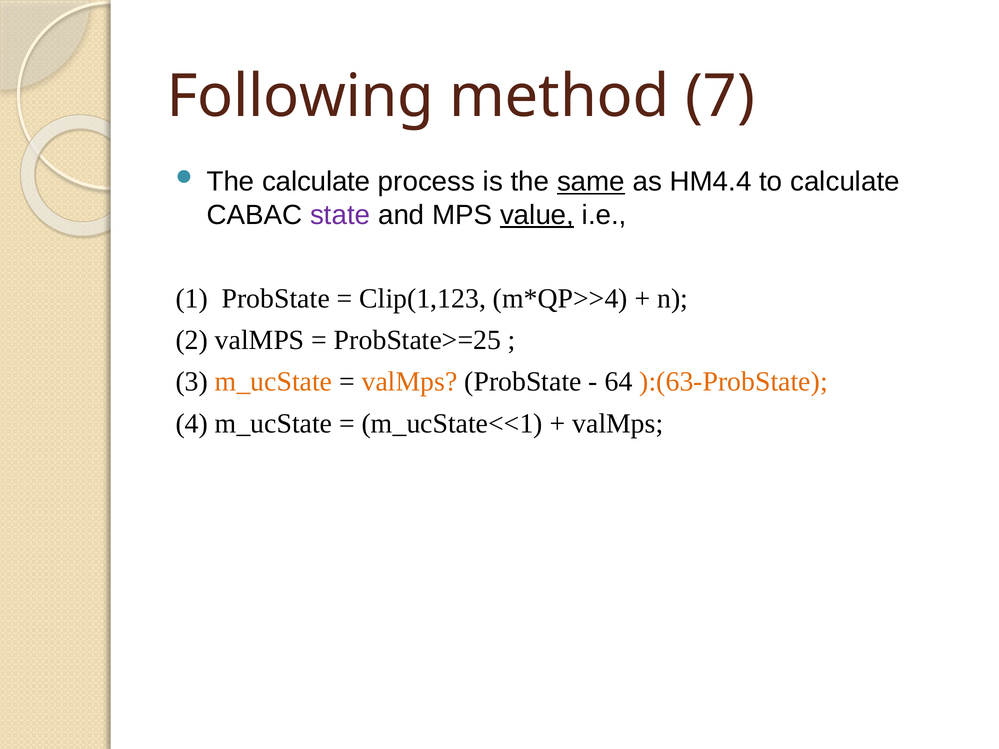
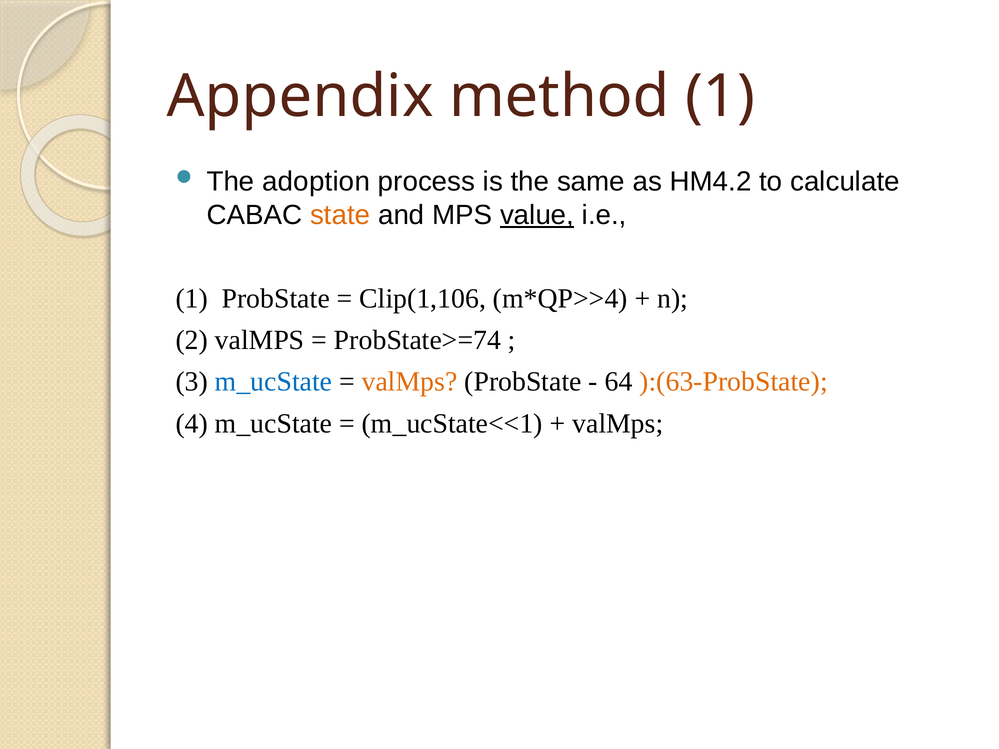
Following: Following -> Appendix
method 7: 7 -> 1
The calculate: calculate -> adoption
same underline: present -> none
HM4.4: HM4.4 -> HM4.2
state colour: purple -> orange
Clip(1,123: Clip(1,123 -> Clip(1,106
ProbState>=25: ProbState>=25 -> ProbState>=74
m_ucState at (274, 382) colour: orange -> blue
